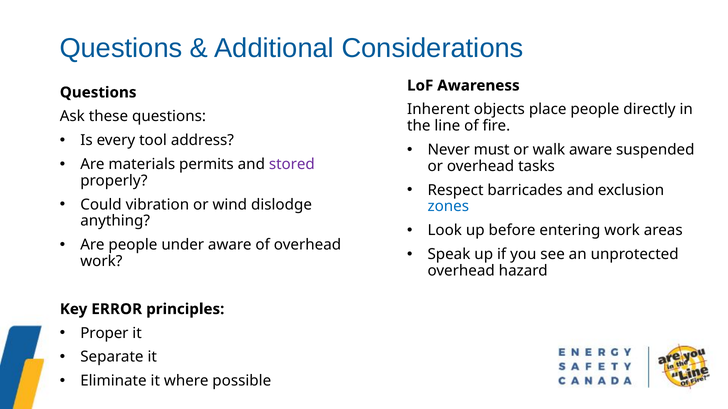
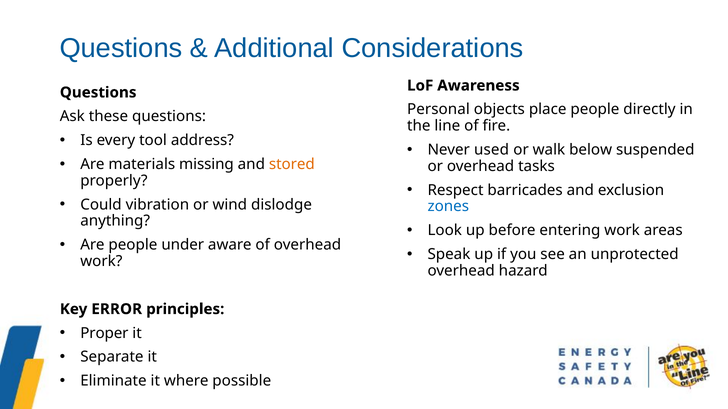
Inherent: Inherent -> Personal
must: must -> used
walk aware: aware -> below
permits: permits -> missing
stored colour: purple -> orange
